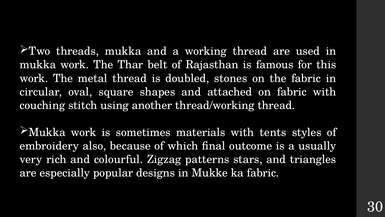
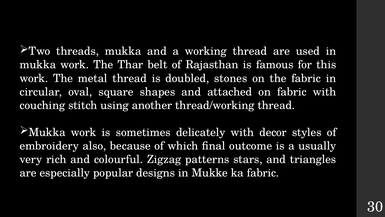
materials: materials -> delicately
tents: tents -> decor
